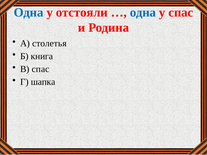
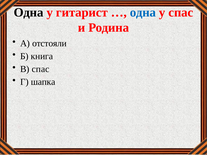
Одна at (29, 12) colour: blue -> black
отстояли: отстояли -> гитарист
столетья: столетья -> отстояли
